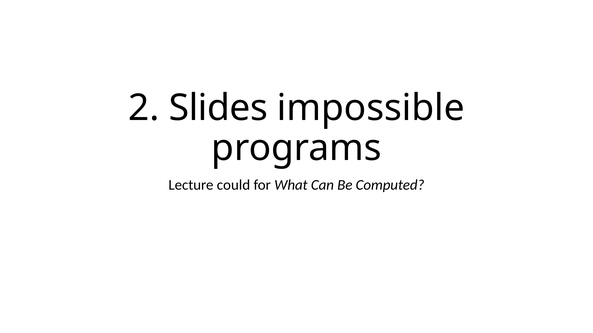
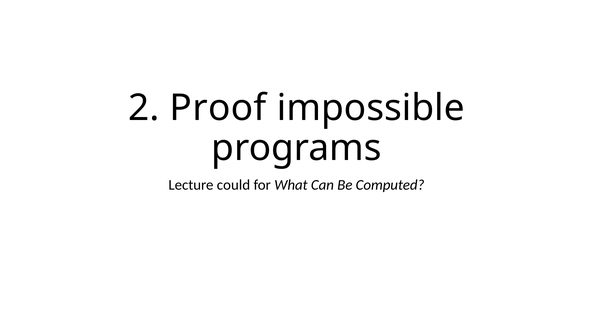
Slides: Slides -> Proof
